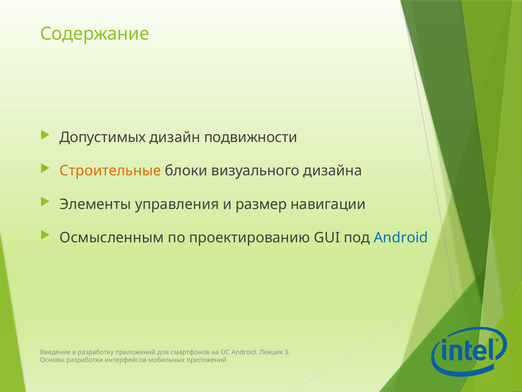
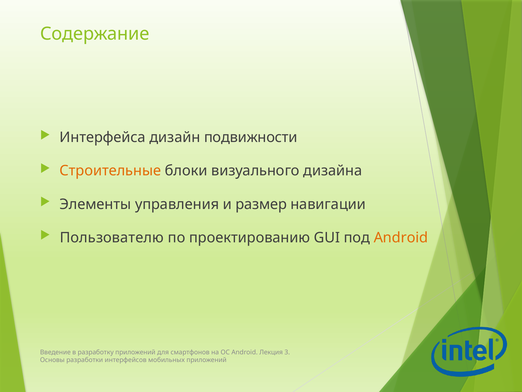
Допустимых: Допустимых -> Интерфейса
Осмысленным: Осмысленным -> Пользователю
Android at (401, 237) colour: blue -> orange
